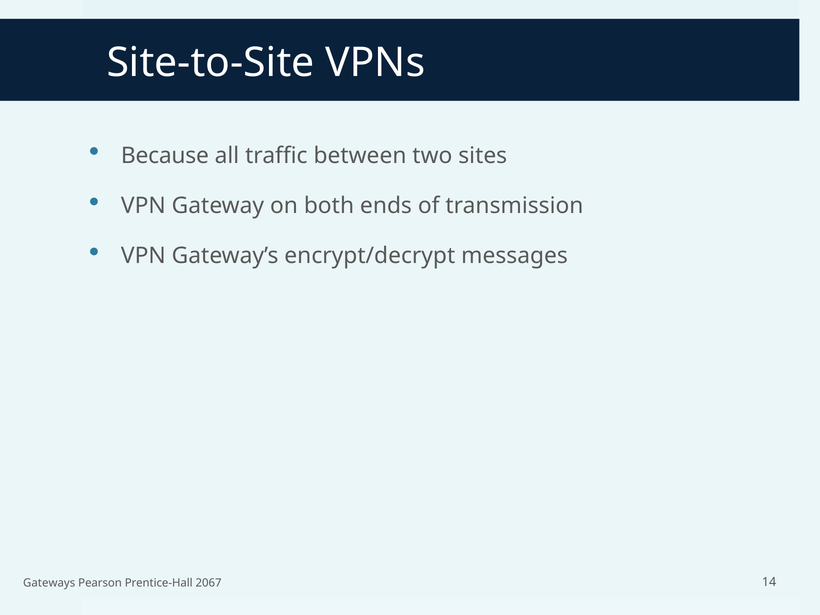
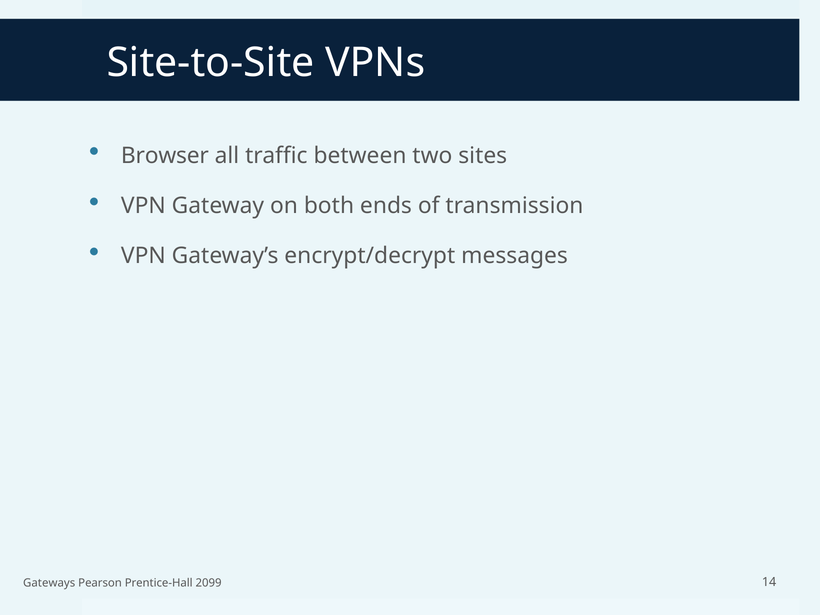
Because: Because -> Browser
2067: 2067 -> 2099
